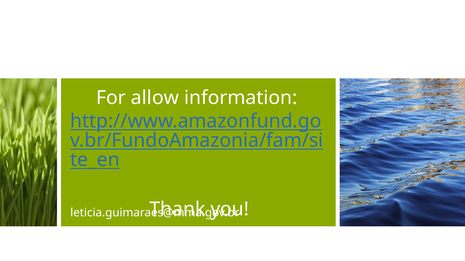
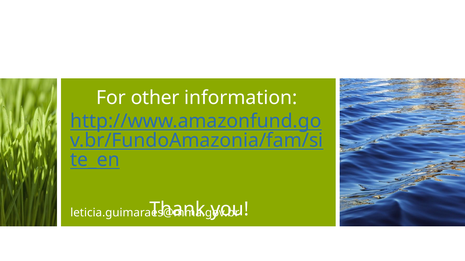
allow: allow -> other
